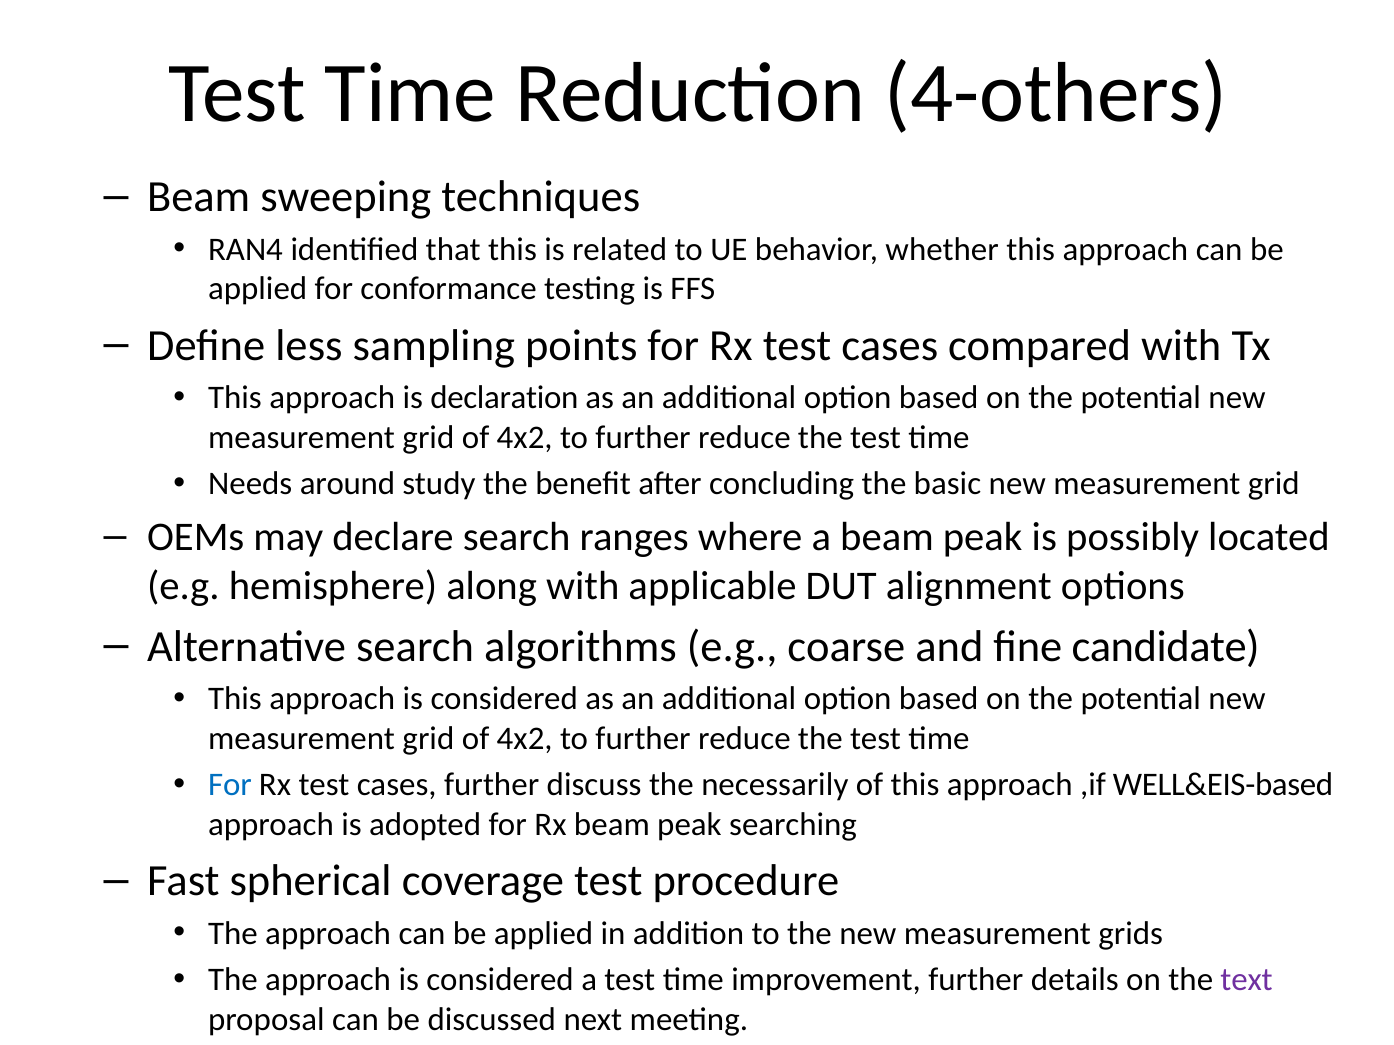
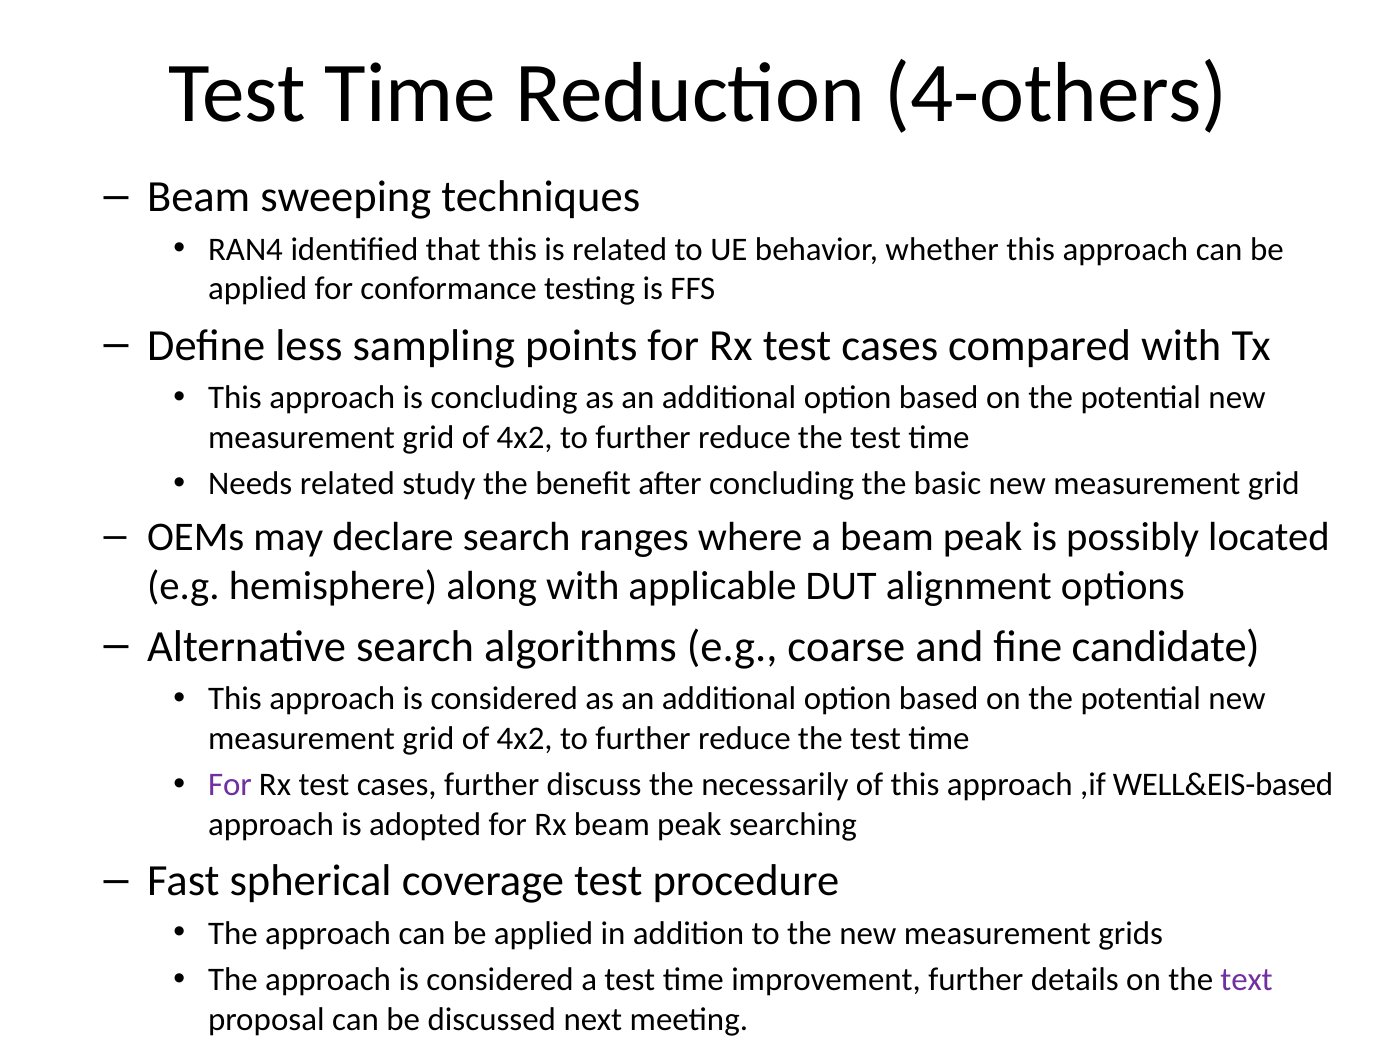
is declaration: declaration -> concluding
Needs around: around -> related
For at (230, 785) colour: blue -> purple
